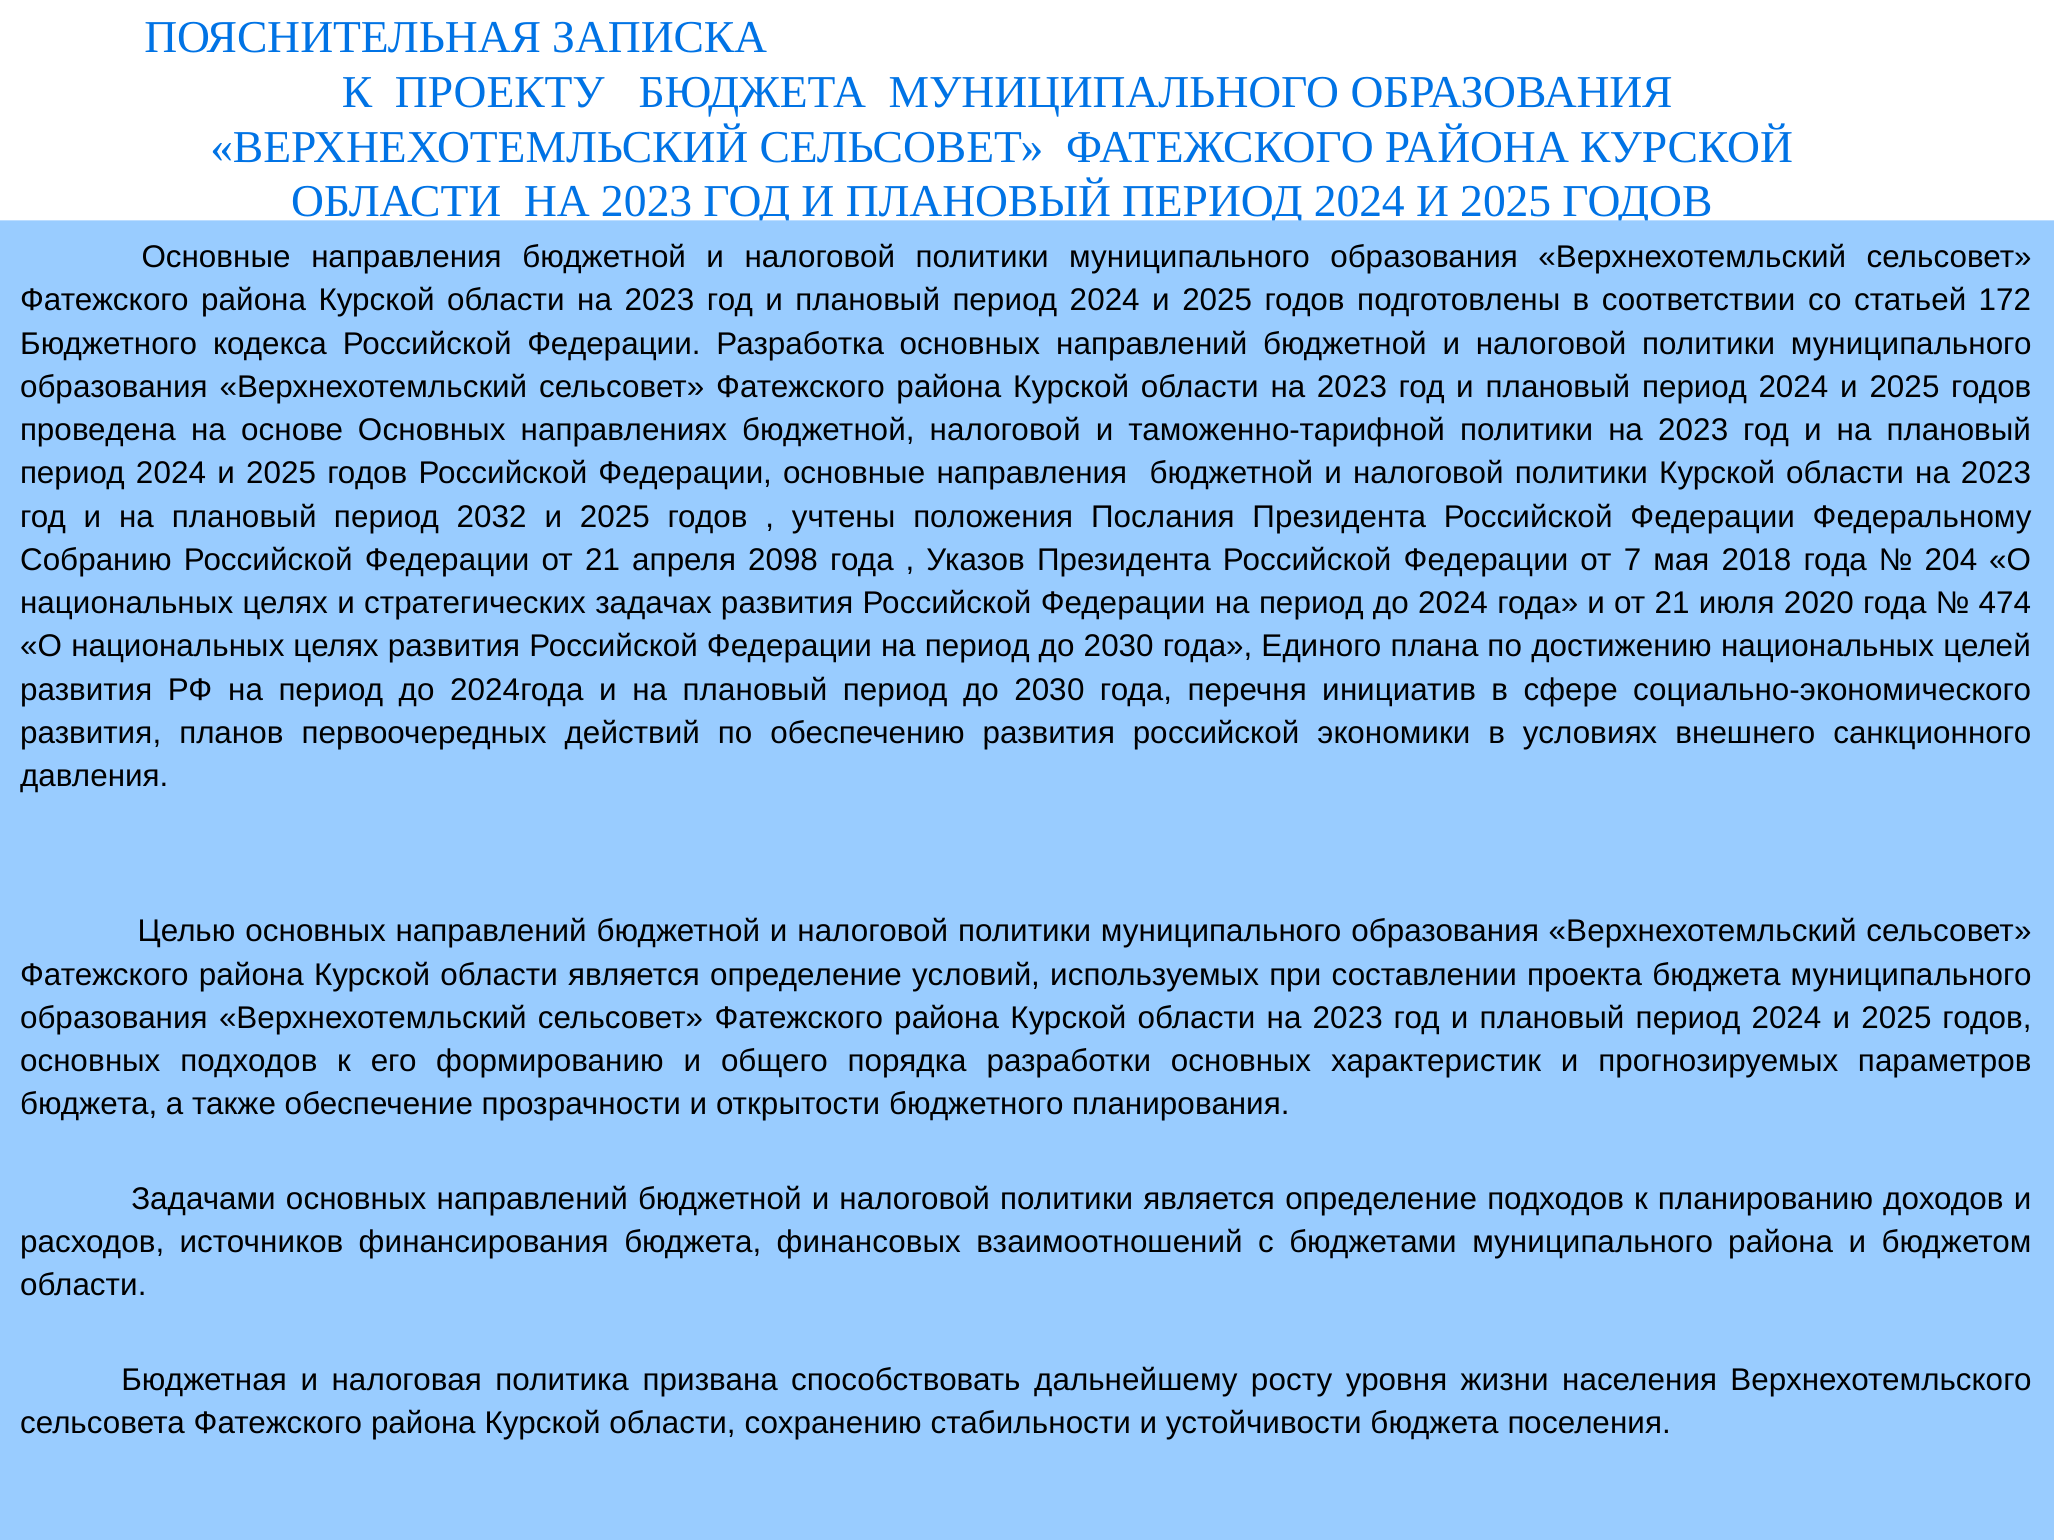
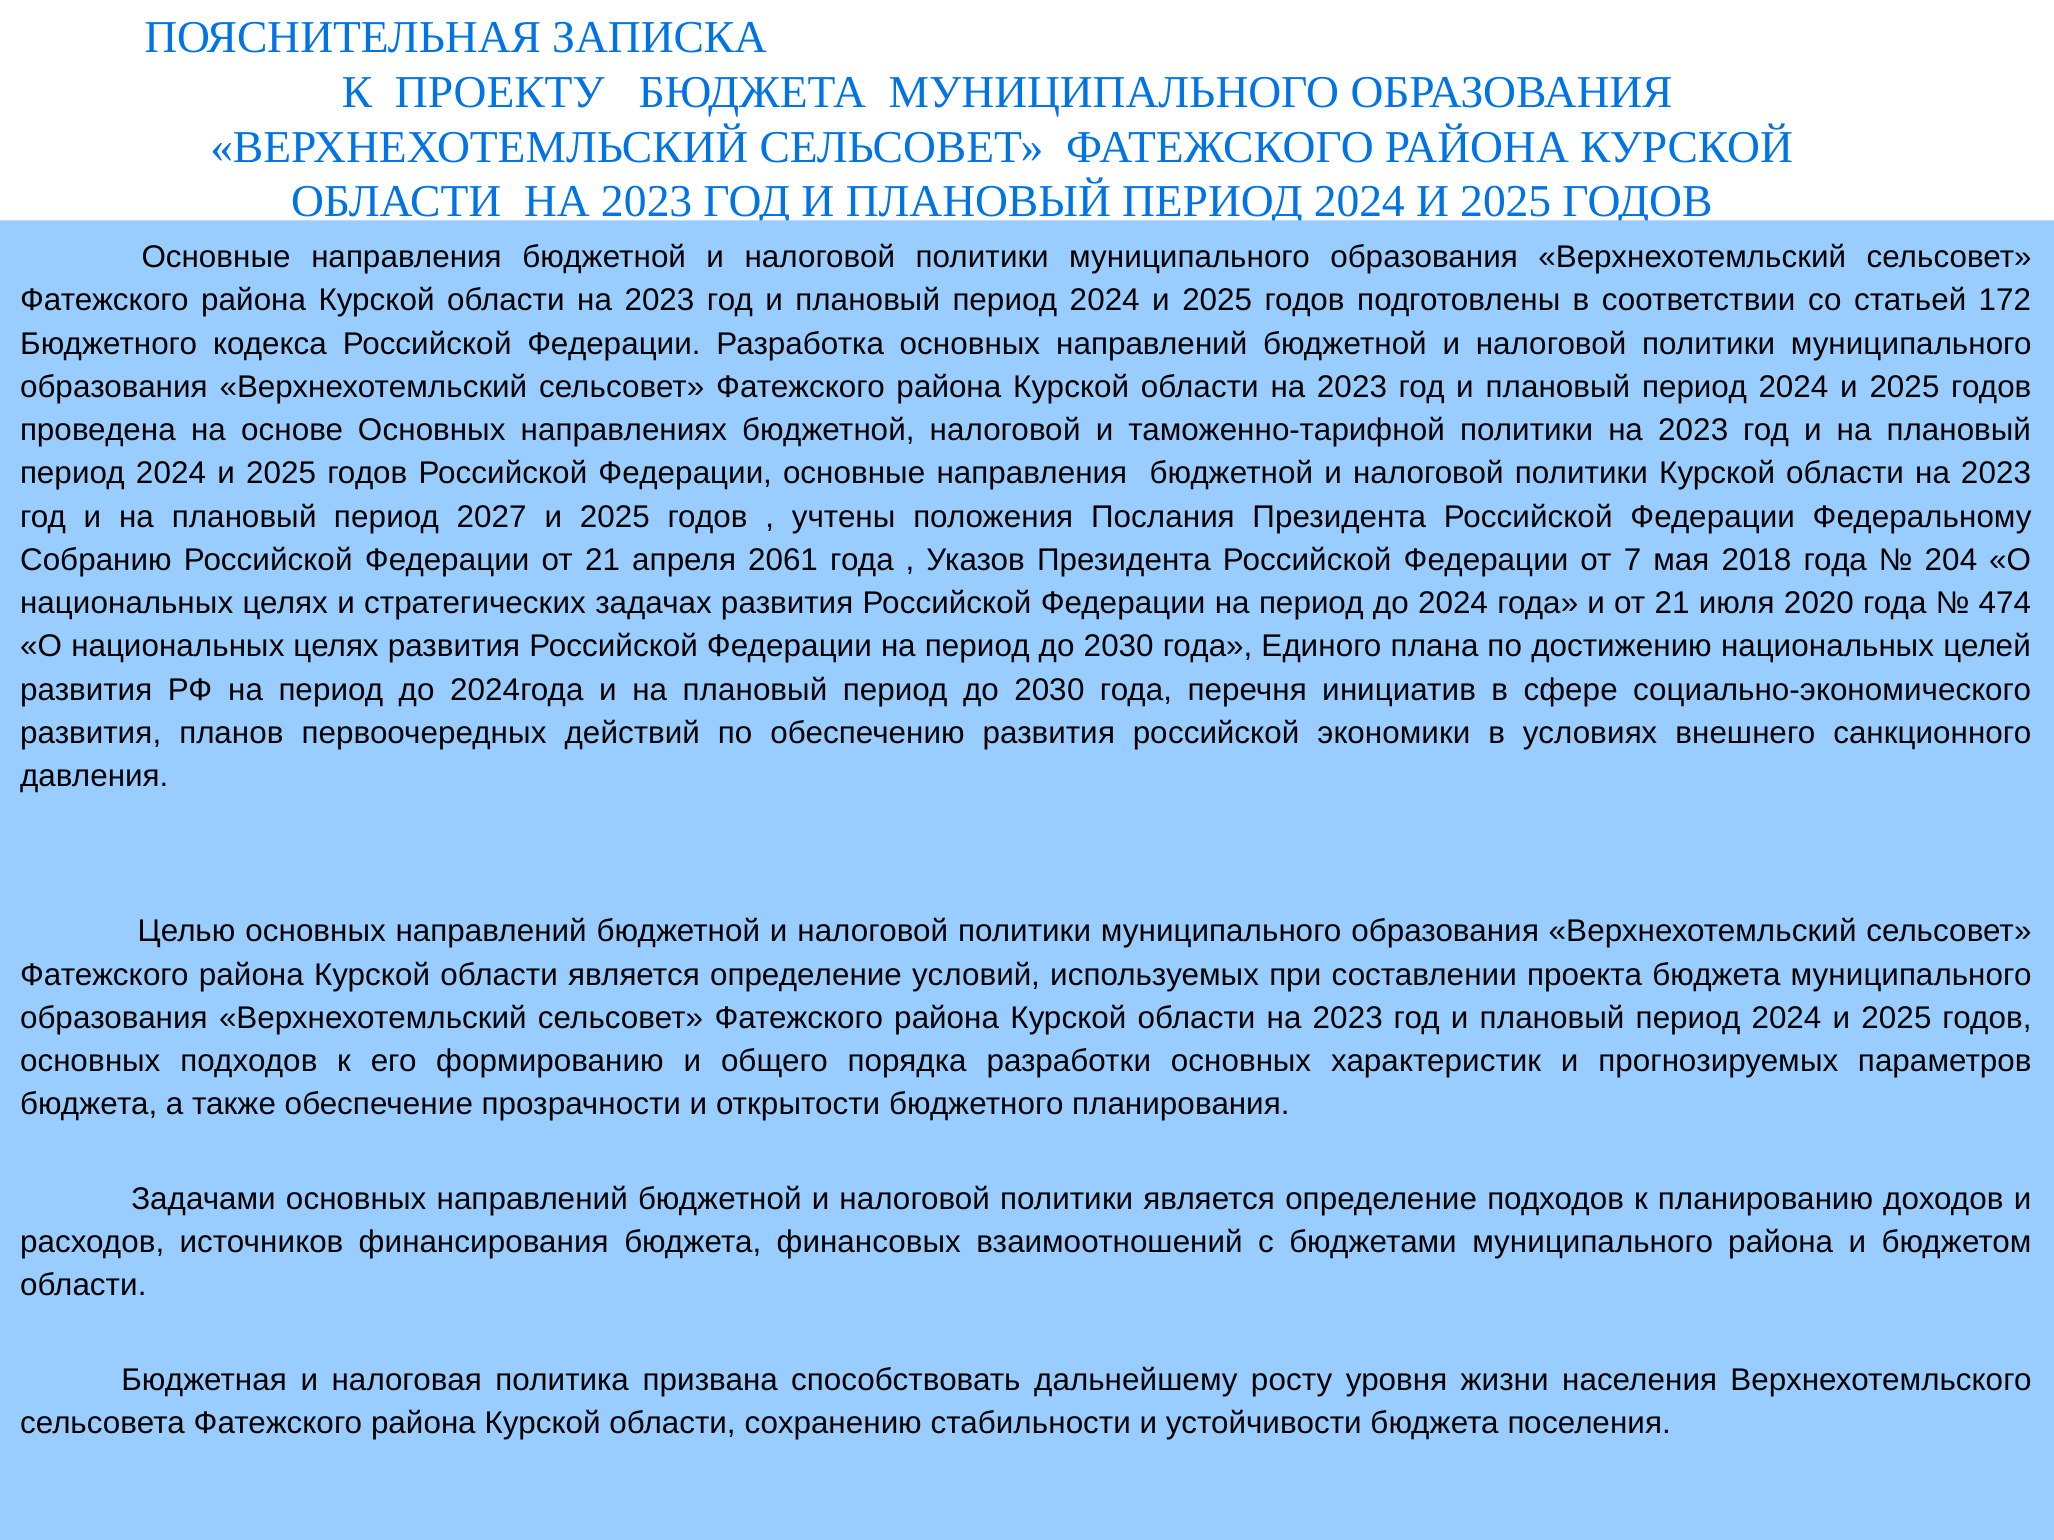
2032: 2032 -> 2027
2098: 2098 -> 2061
